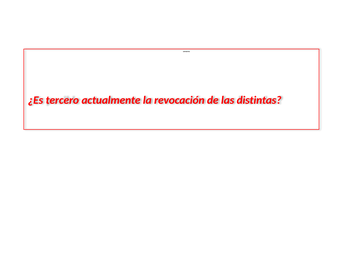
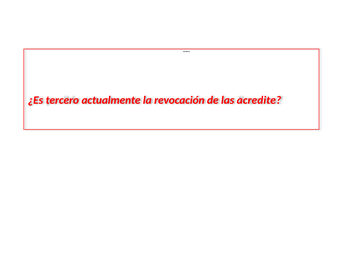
distintas: distintas -> acredite
